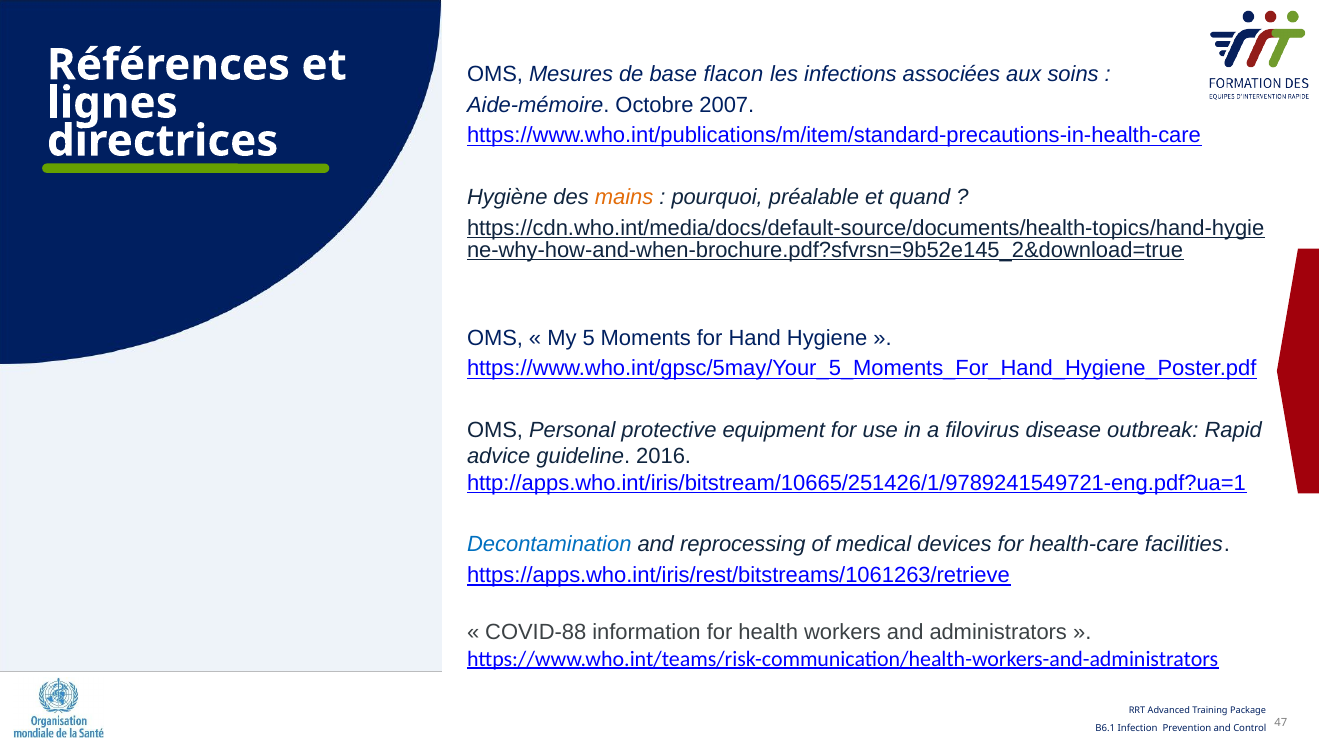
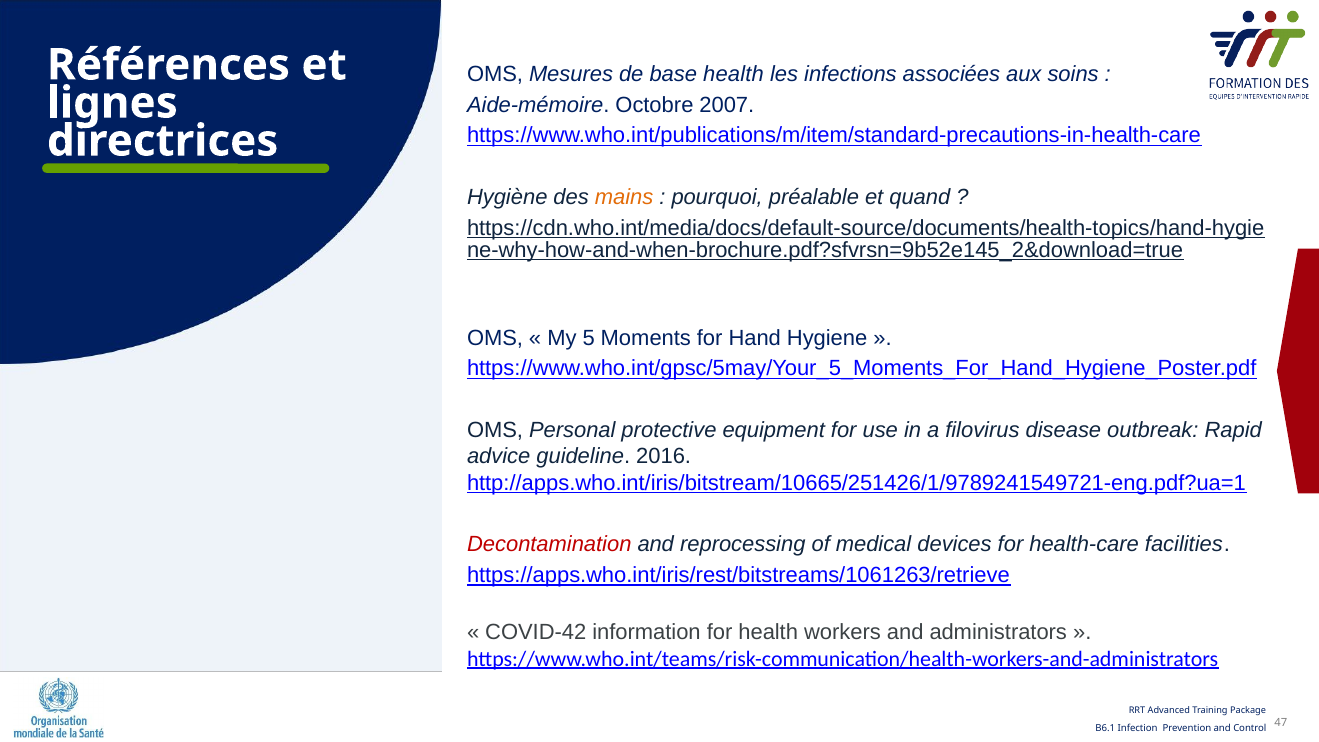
base flacon: flacon -> health
Decontamination colour: blue -> red
COVID-88: COVID-88 -> COVID-42
